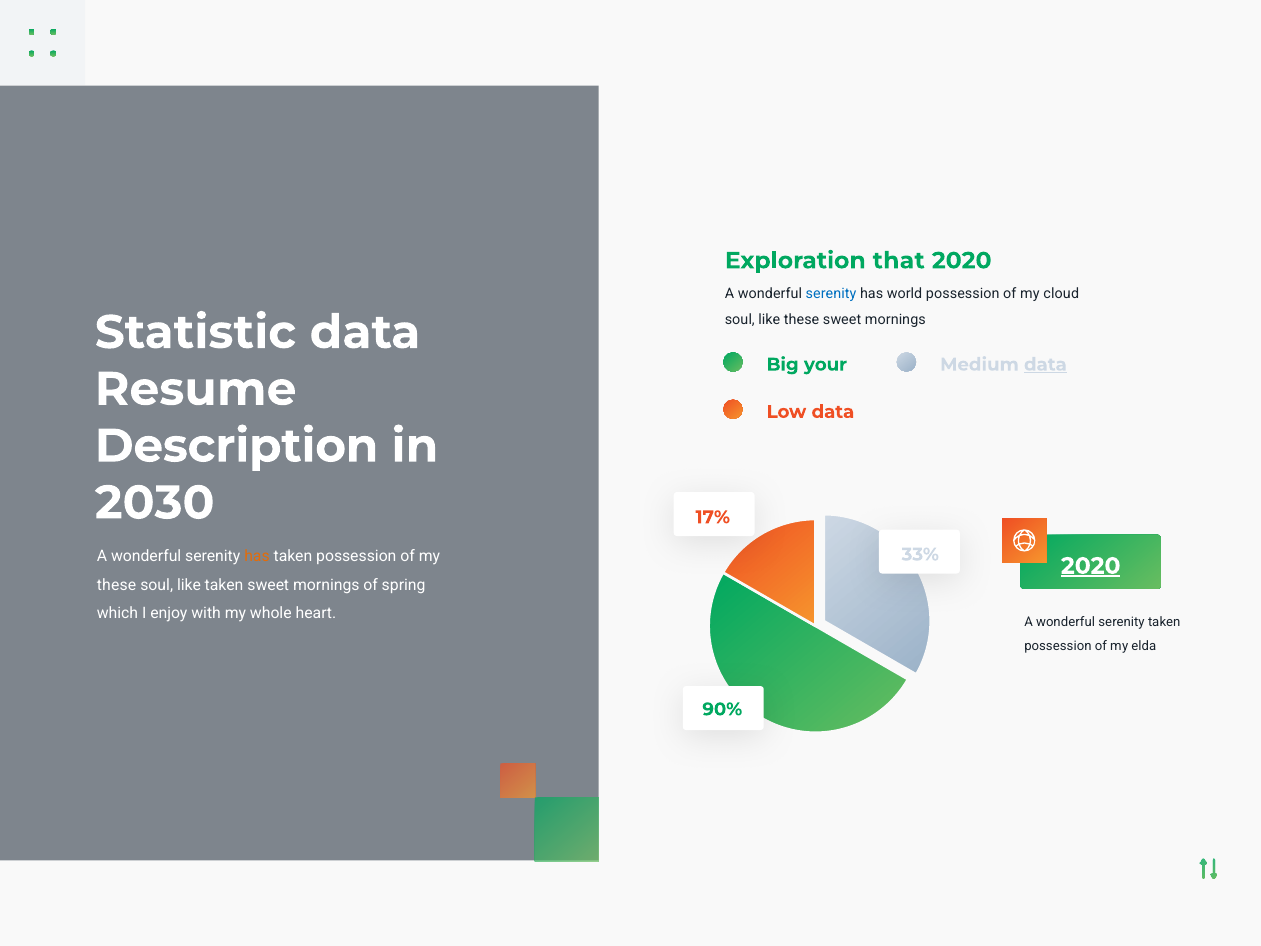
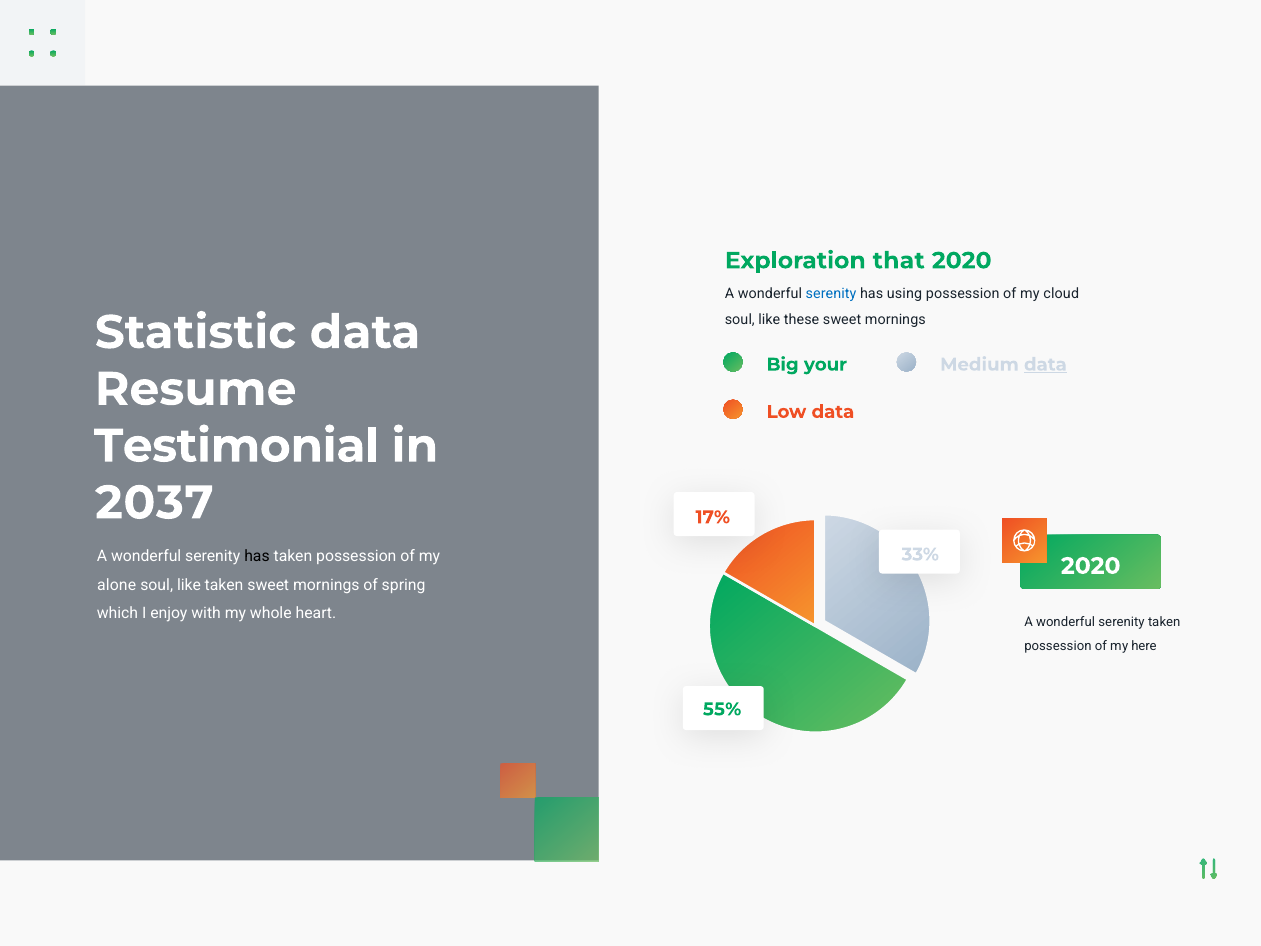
world: world -> using
Description: Description -> Testimonial
2030: 2030 -> 2037
has at (257, 557) colour: orange -> black
2020 at (1091, 566) underline: present -> none
these at (117, 585): these -> alone
elda: elda -> here
90%: 90% -> 55%
